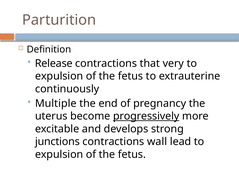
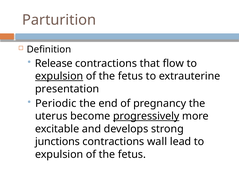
very: very -> flow
expulsion at (59, 76) underline: none -> present
continuously: continuously -> presentation
Multiple: Multiple -> Periodic
